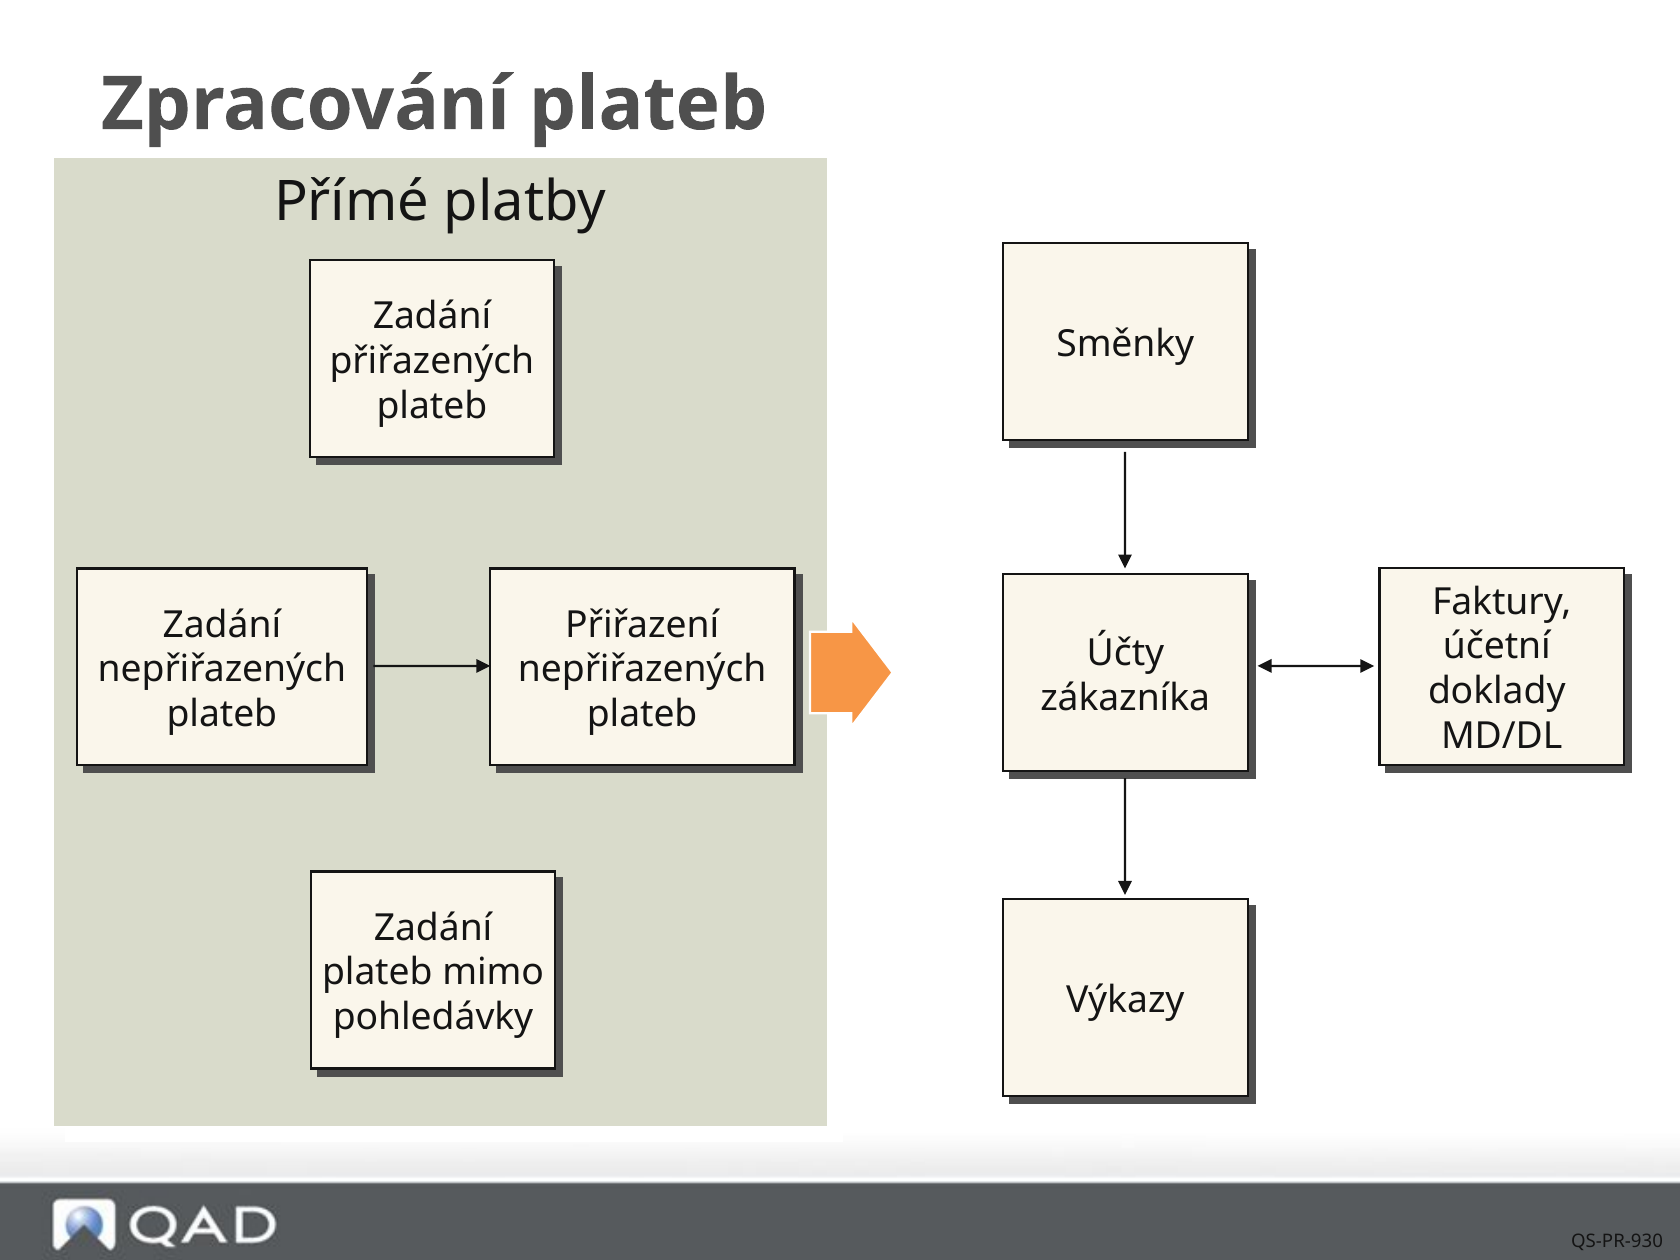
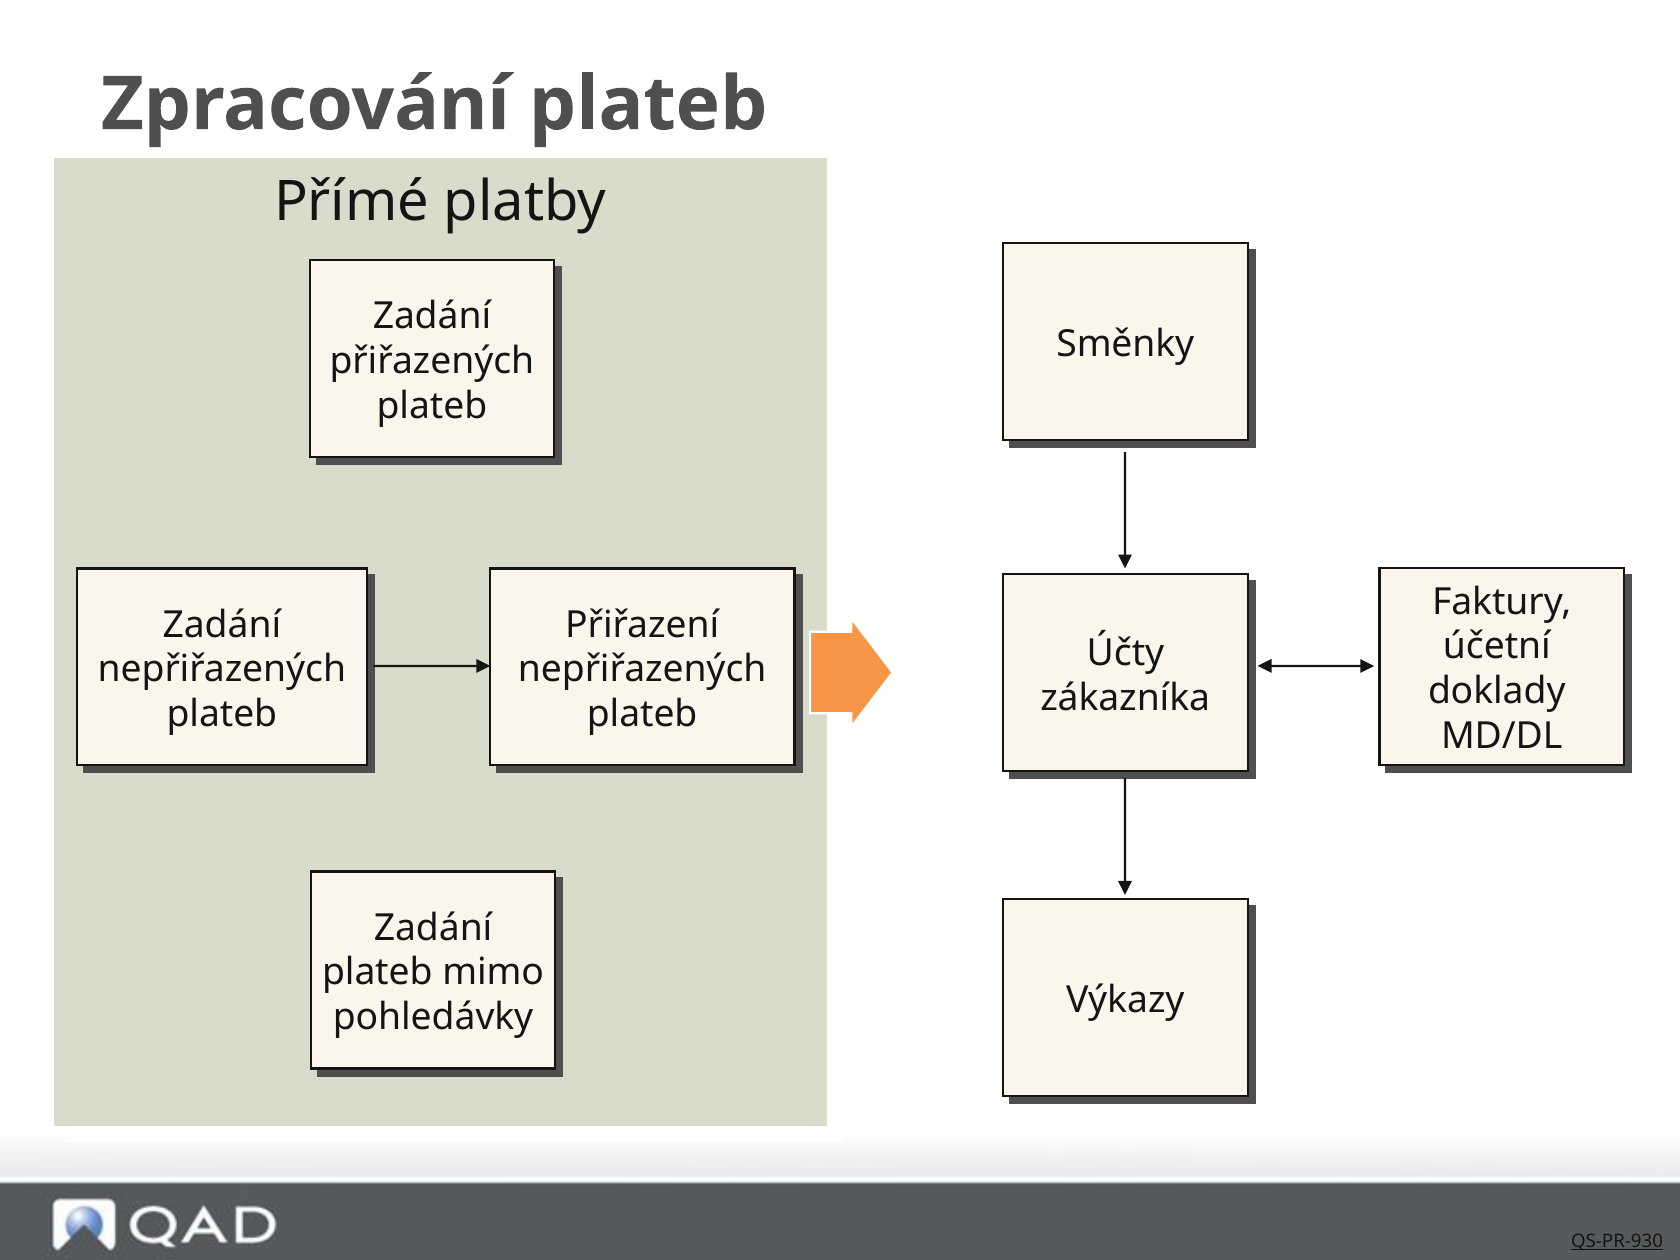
QS-PR-930 underline: none -> present
